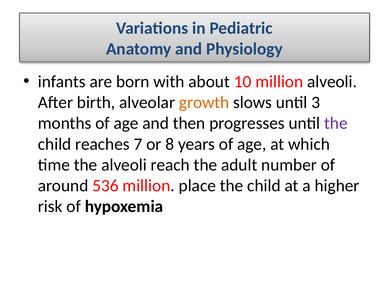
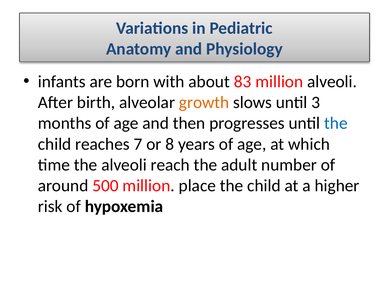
10: 10 -> 83
the at (336, 123) colour: purple -> blue
536: 536 -> 500
